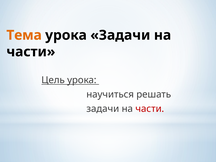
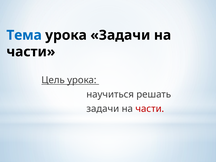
Тема colour: orange -> blue
